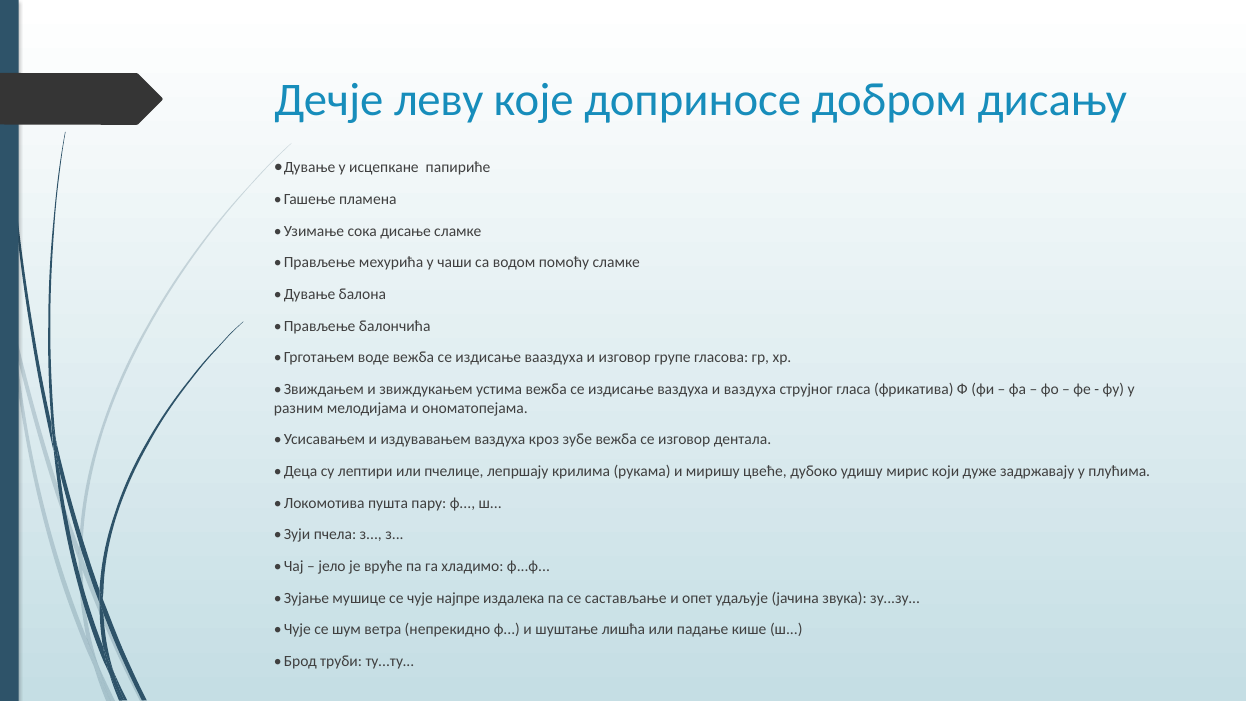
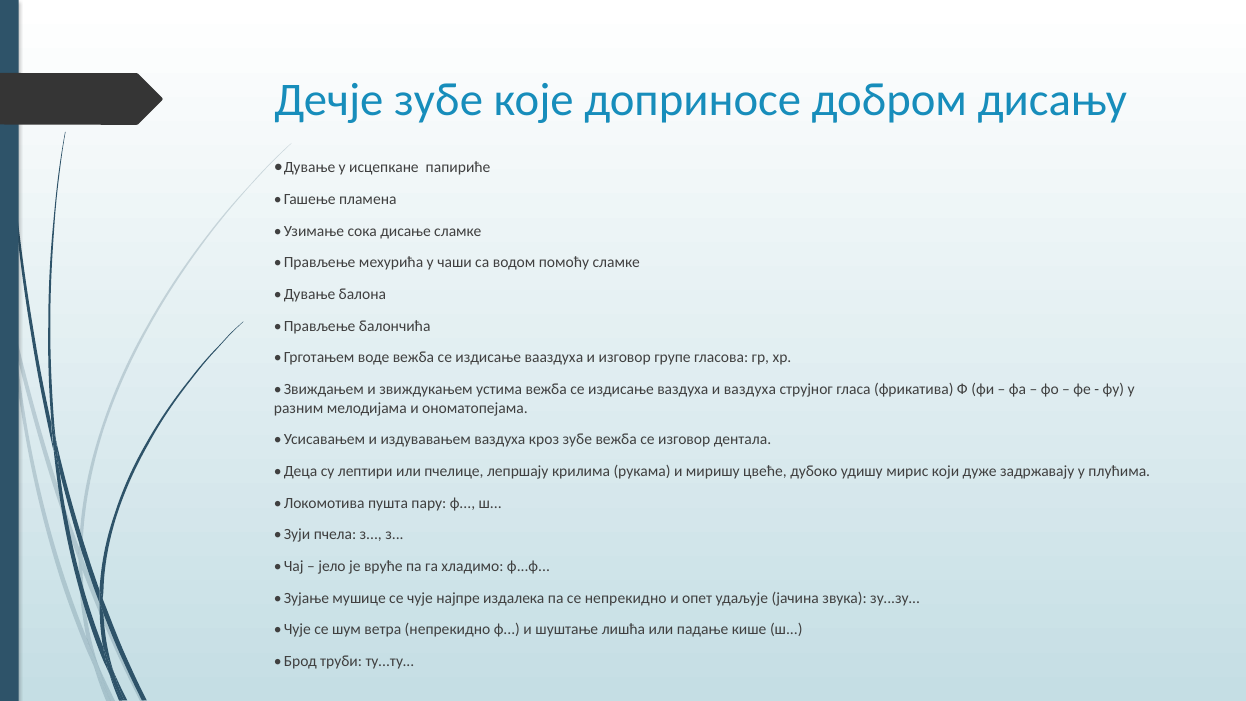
Дечје леву: леву -> зубе
се састављање: састављање -> непрекидно
